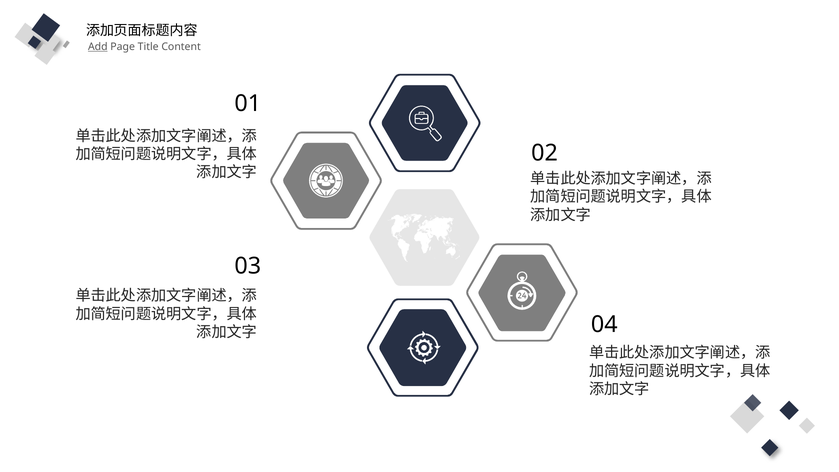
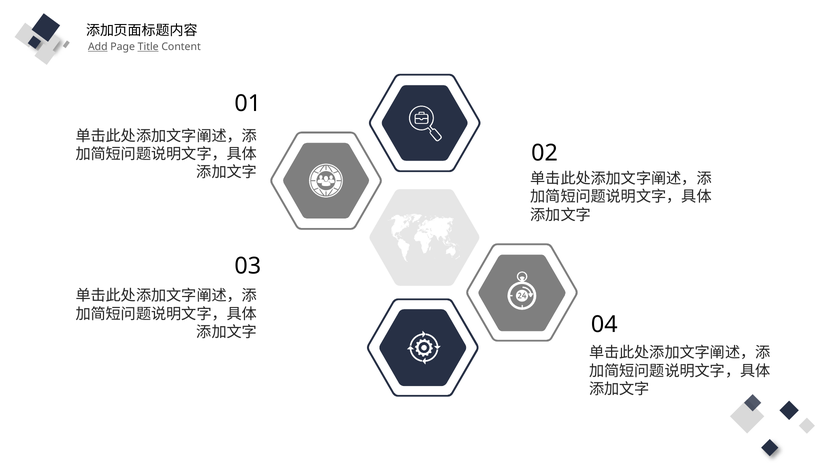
Title underline: none -> present
